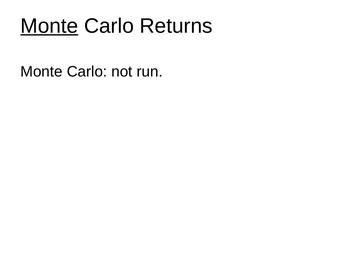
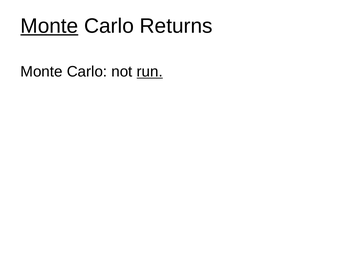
run underline: none -> present
